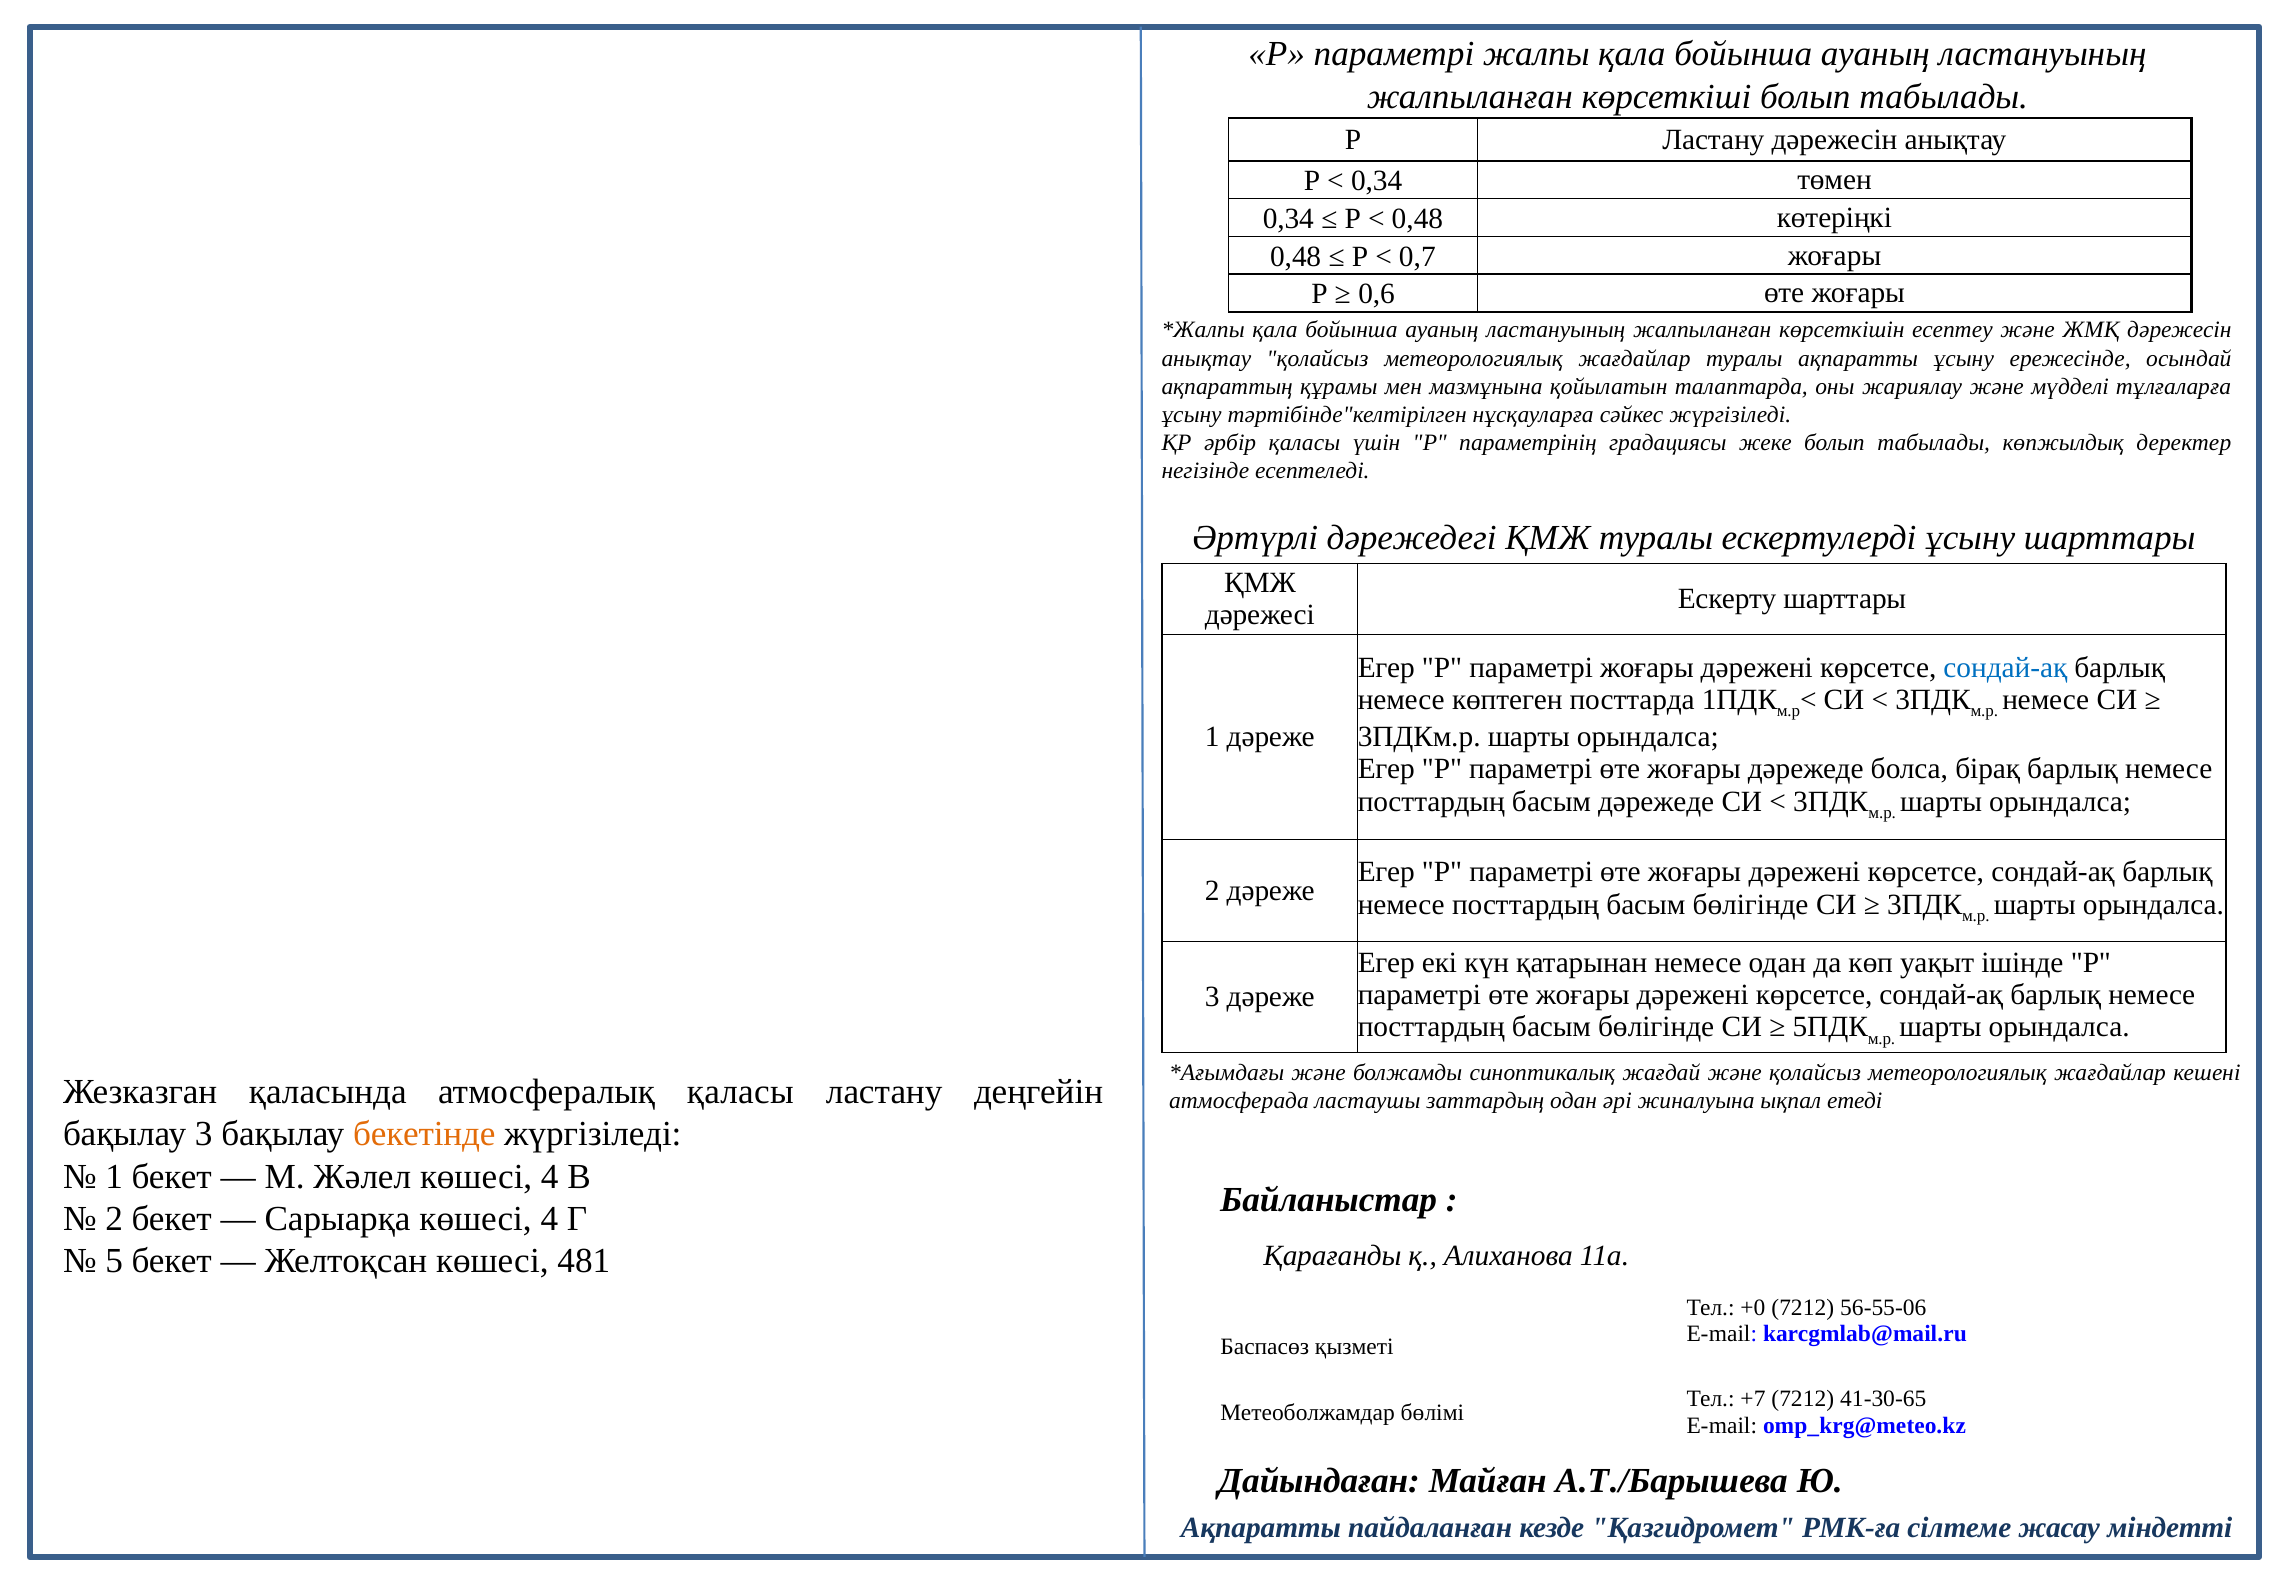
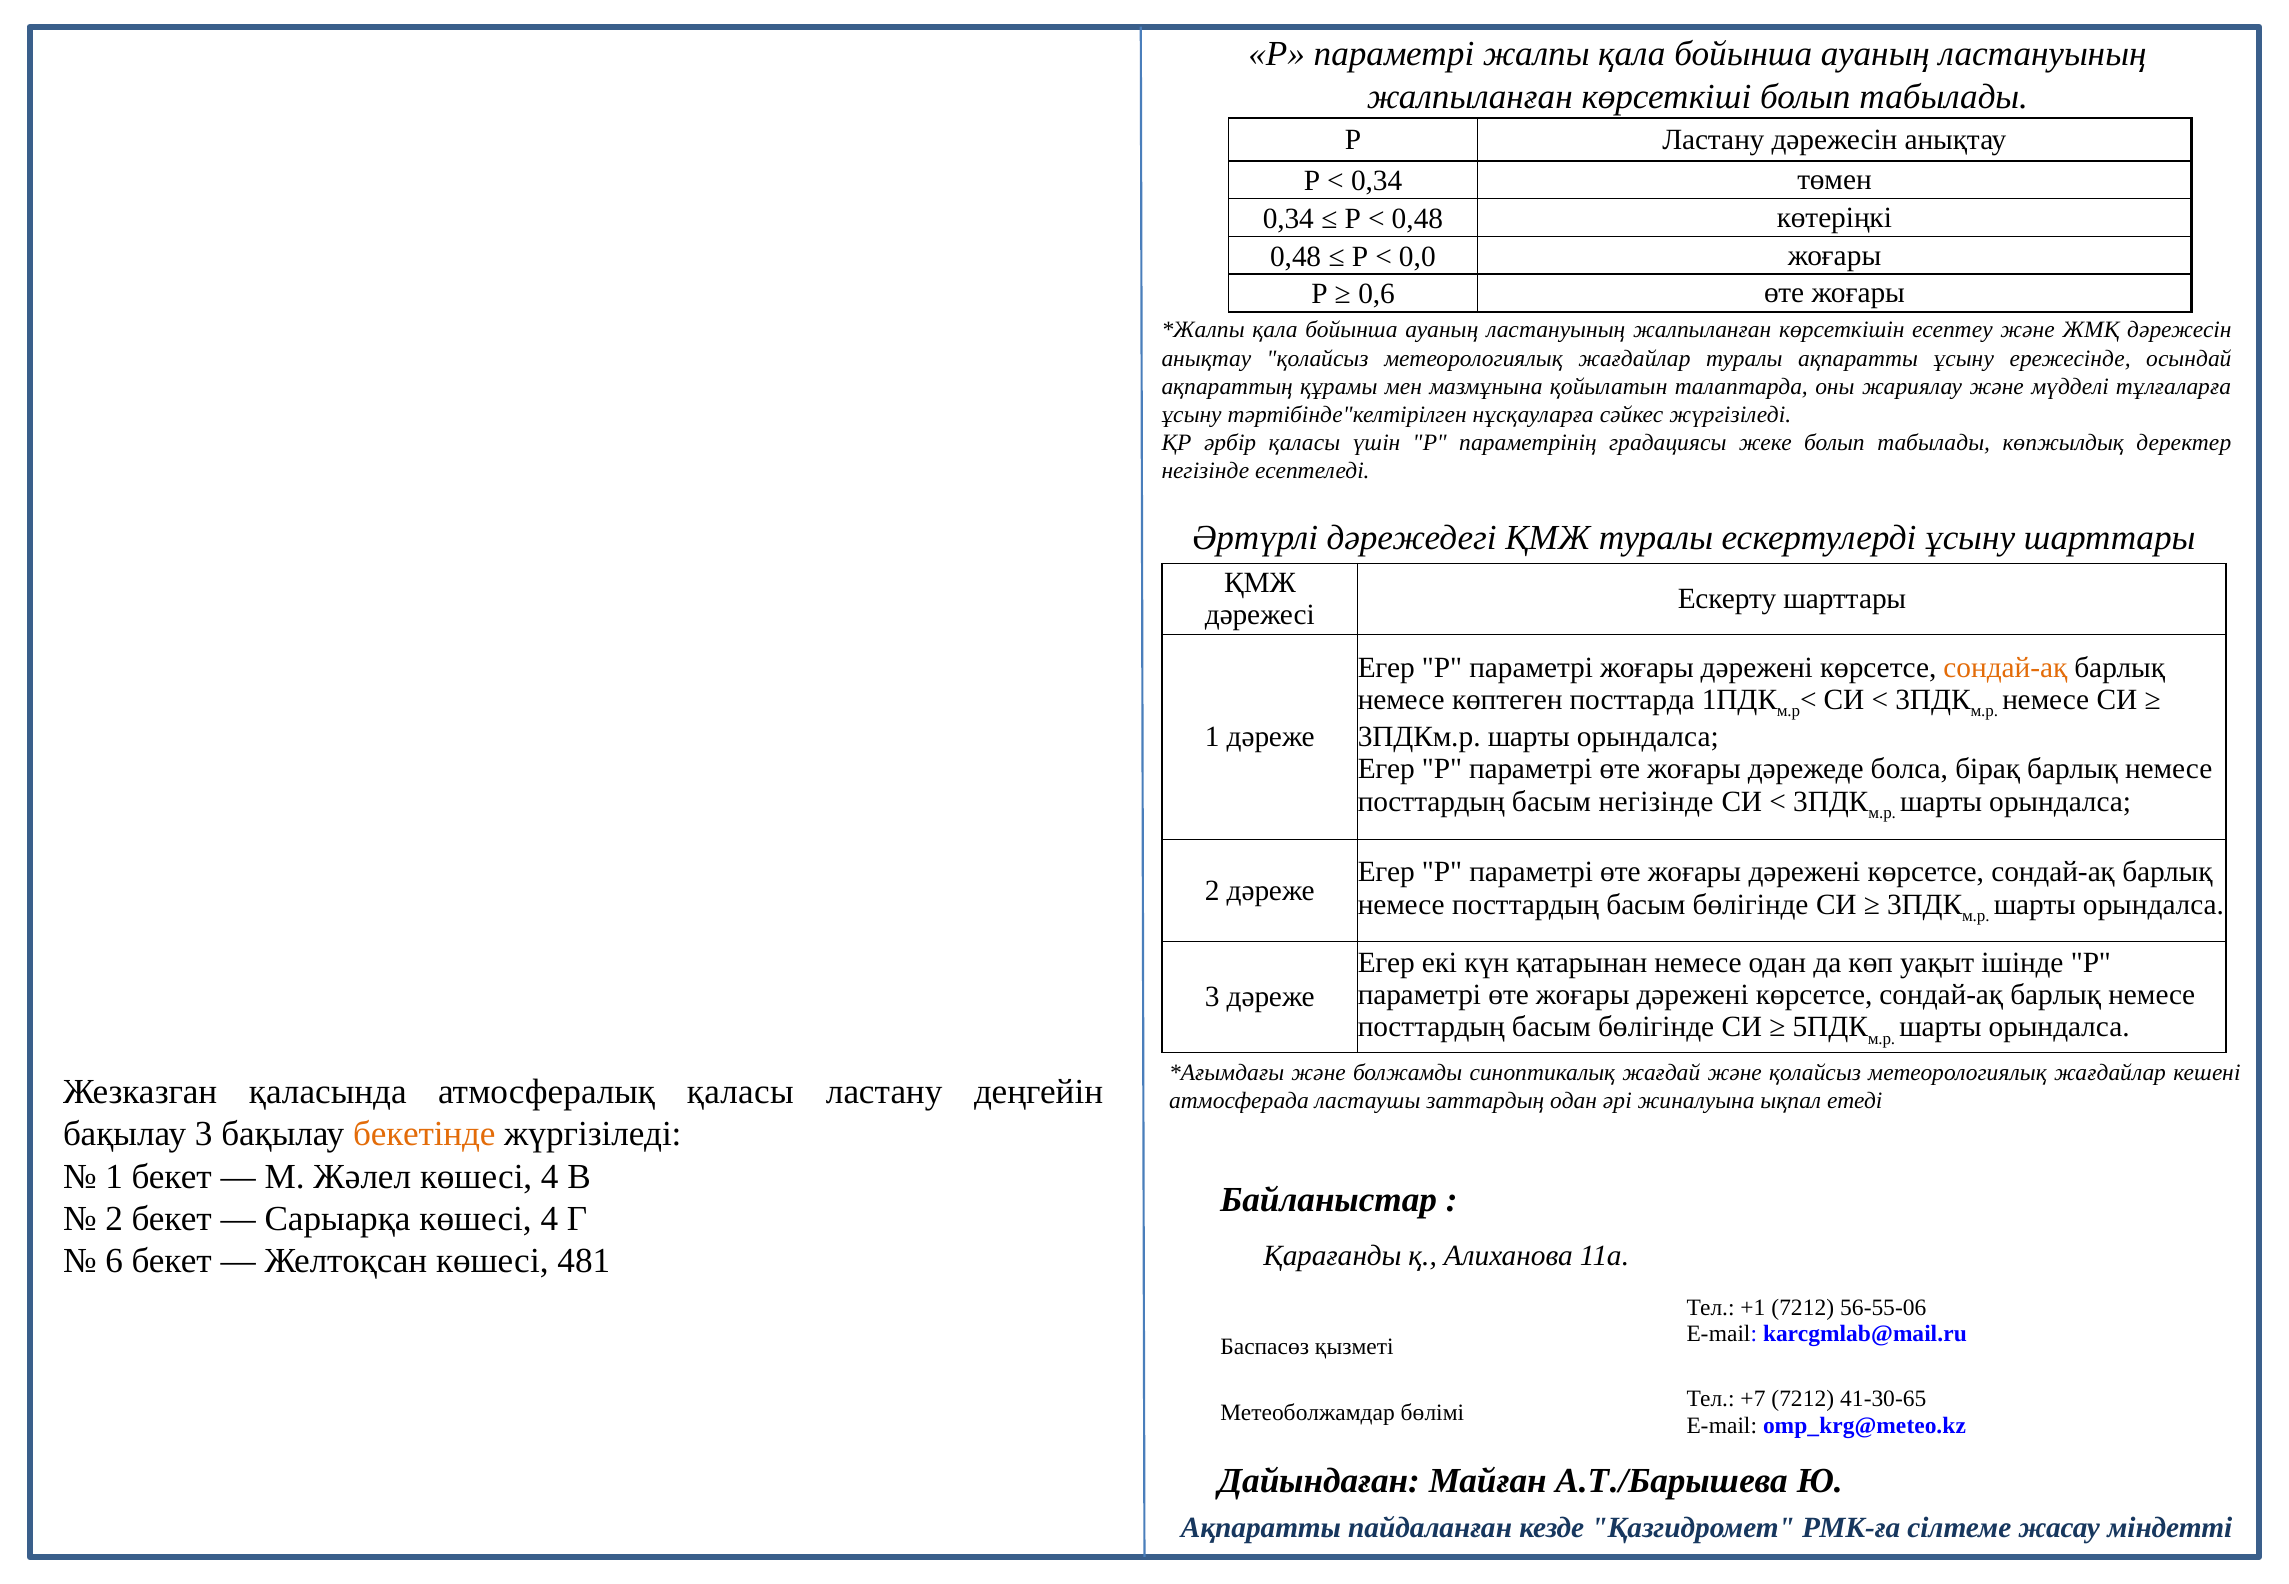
0,7: 0,7 -> 0,0
сондай-ақ at (2005, 668) colour: blue -> orange
басым дәрежеде: дәрежеде -> негізінде
5: 5 -> 6
+0: +0 -> +1
